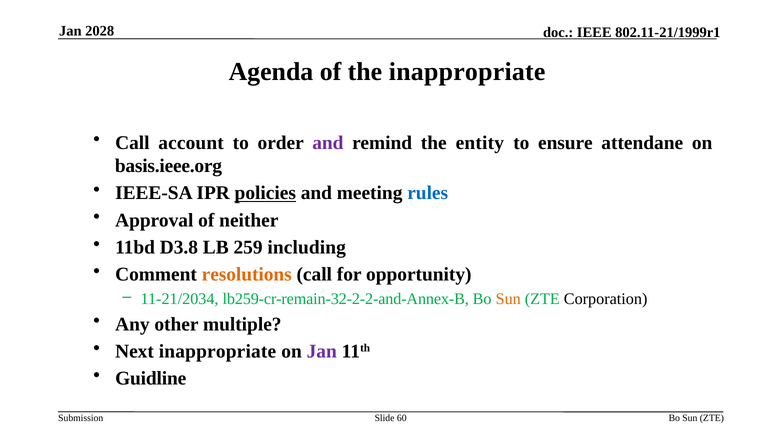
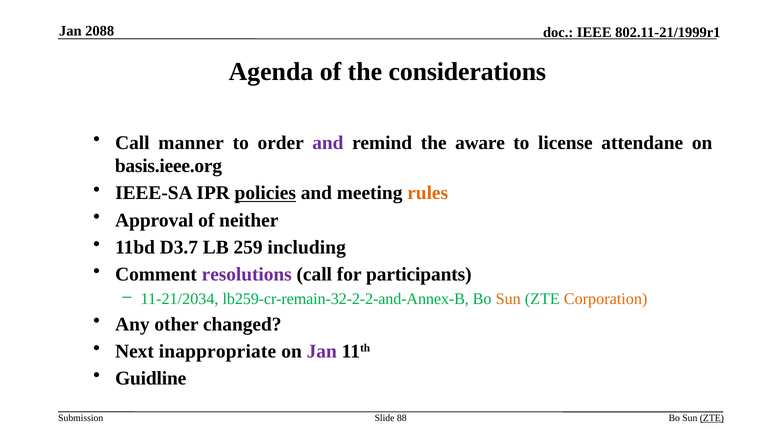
2028: 2028 -> 2088
the inappropriate: inappropriate -> considerations
account: account -> manner
entity: entity -> aware
ensure: ensure -> license
rules colour: blue -> orange
D3.8: D3.8 -> D3.7
resolutions colour: orange -> purple
opportunity: opportunity -> participants
Corporation colour: black -> orange
multiple: multiple -> changed
60: 60 -> 88
ZTE at (712, 418) underline: none -> present
